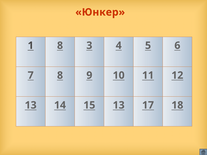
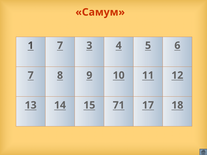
Юнкер: Юнкер -> Самум
1 8: 8 -> 7
15 13: 13 -> 71
